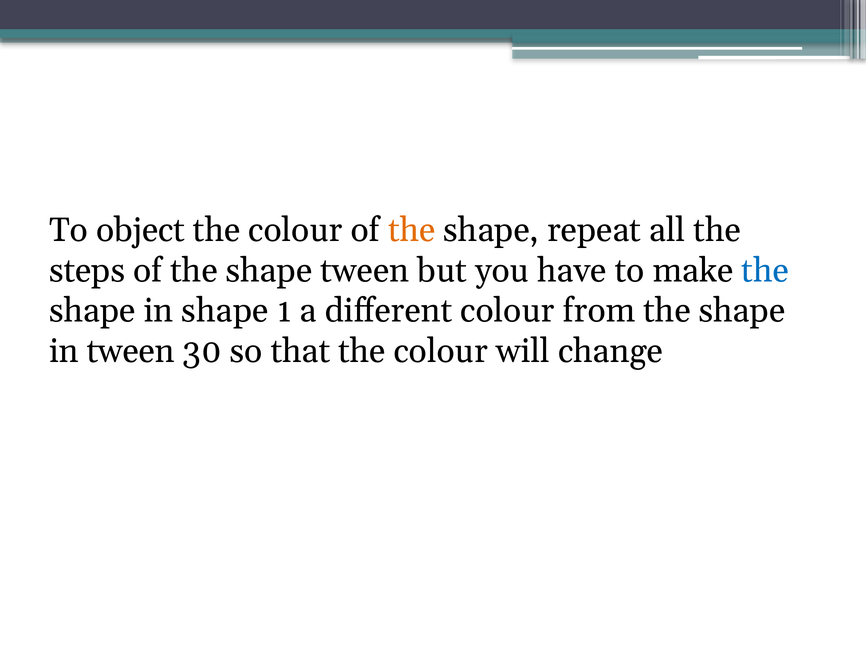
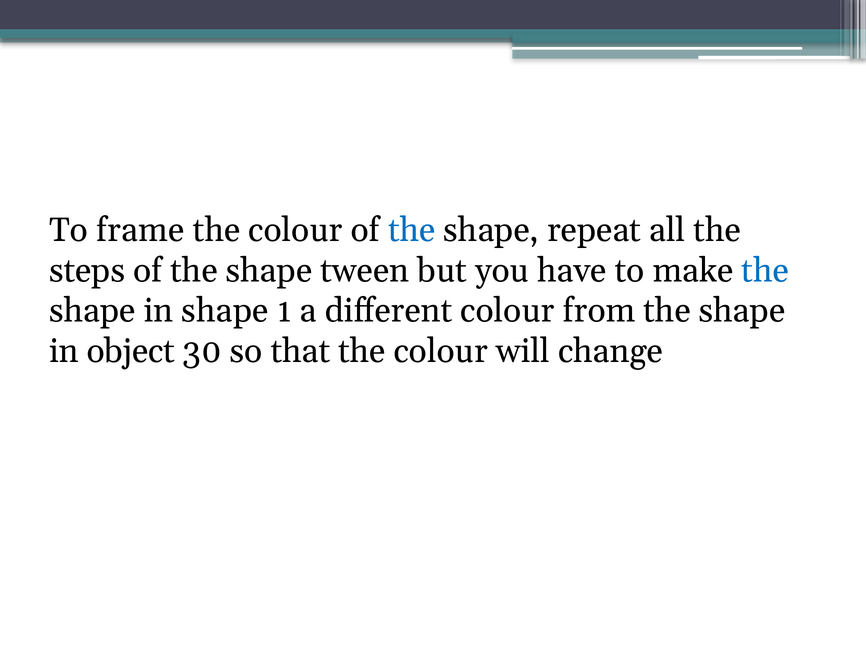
object: object -> frame
the at (412, 230) colour: orange -> blue
in tween: tween -> object
